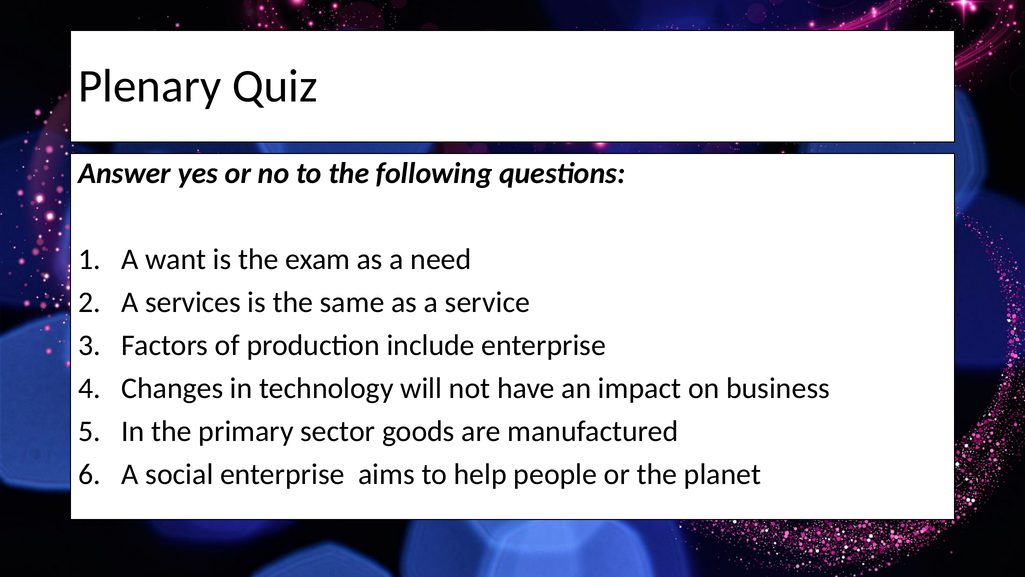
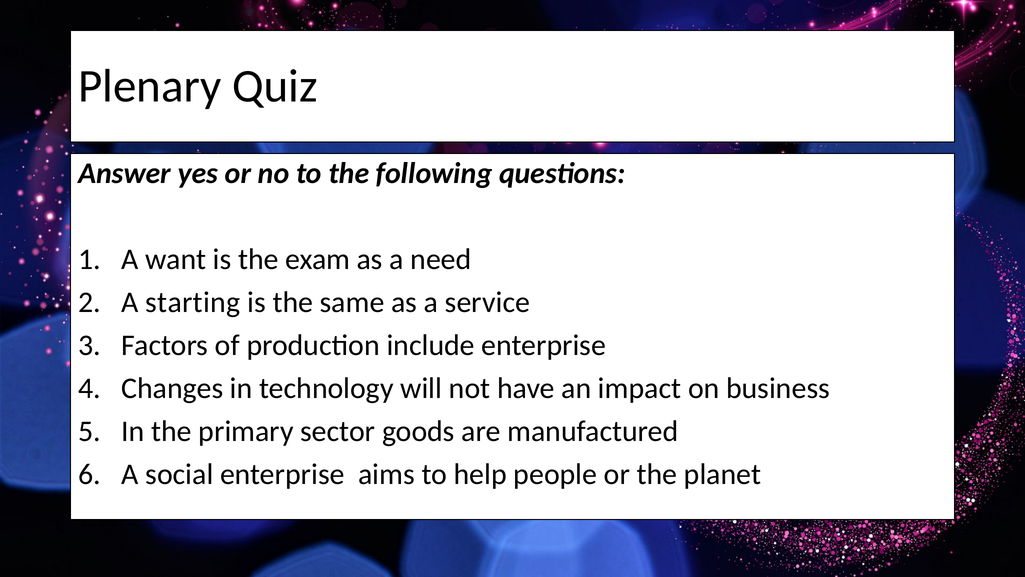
services: services -> starting
